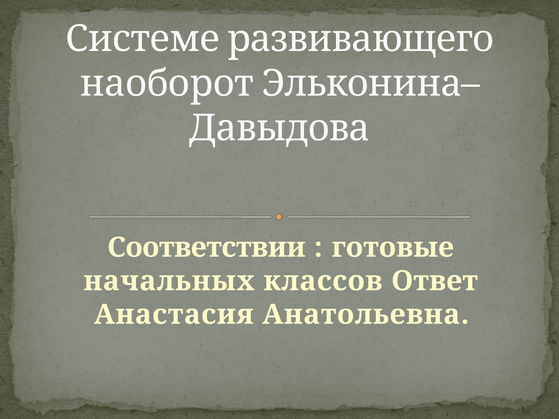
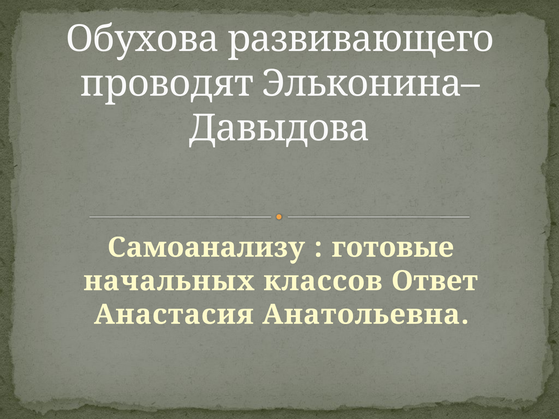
Системе: Системе -> Обухова
наоборот: наоборот -> проводят
Соответствии: Соответствии -> Самоанализу
